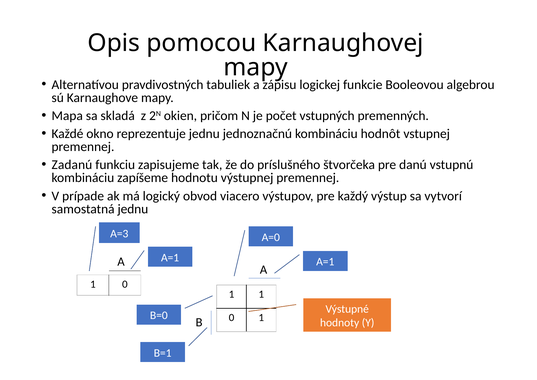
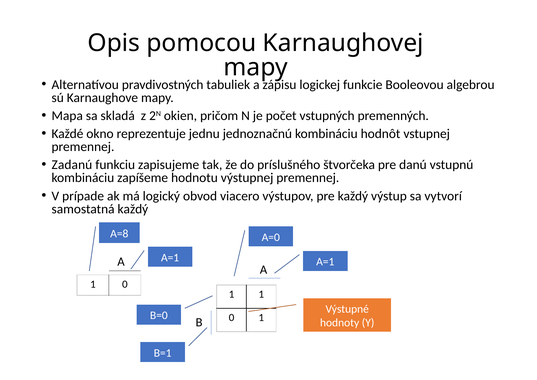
samostatná jednu: jednu -> každý
A=3: A=3 -> A=8
